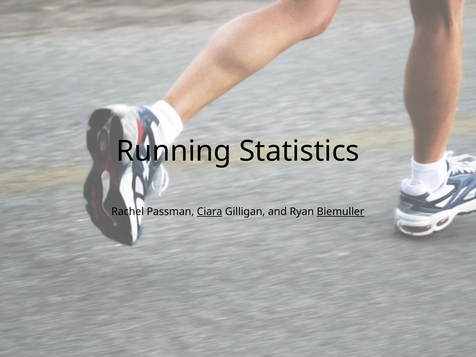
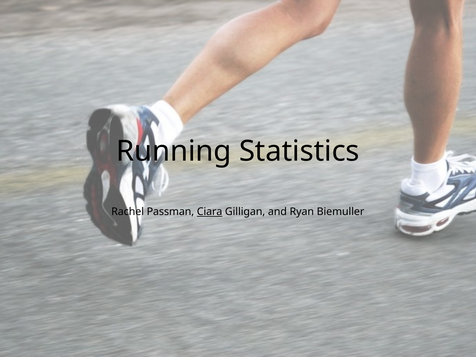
Biemuller underline: present -> none
